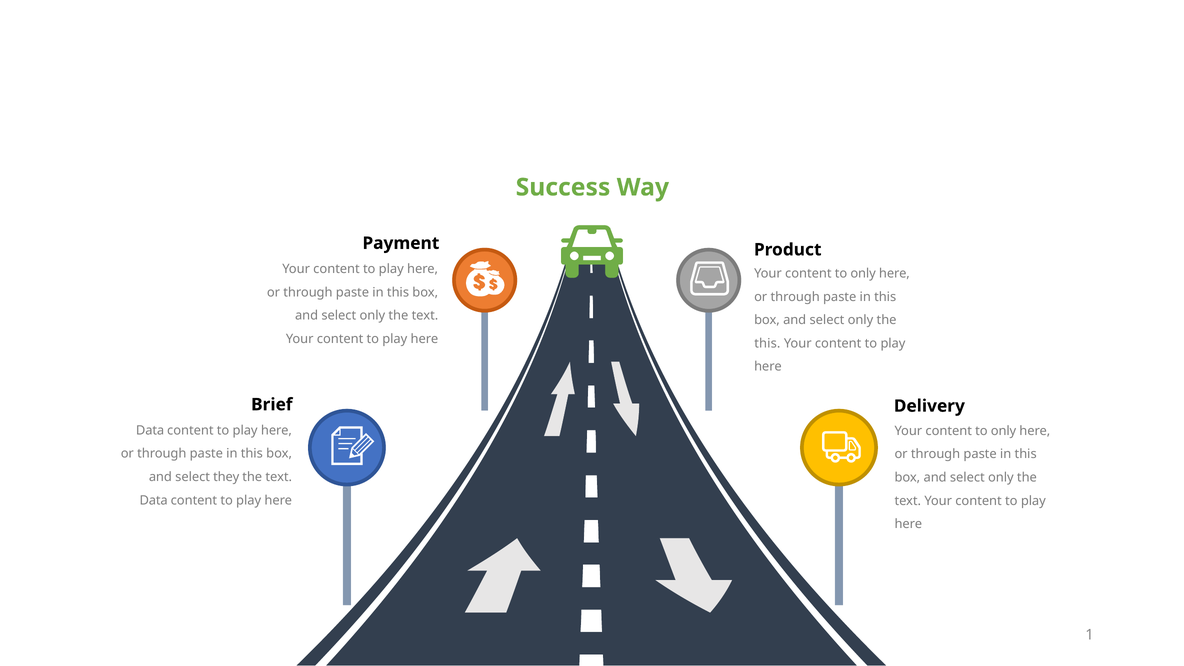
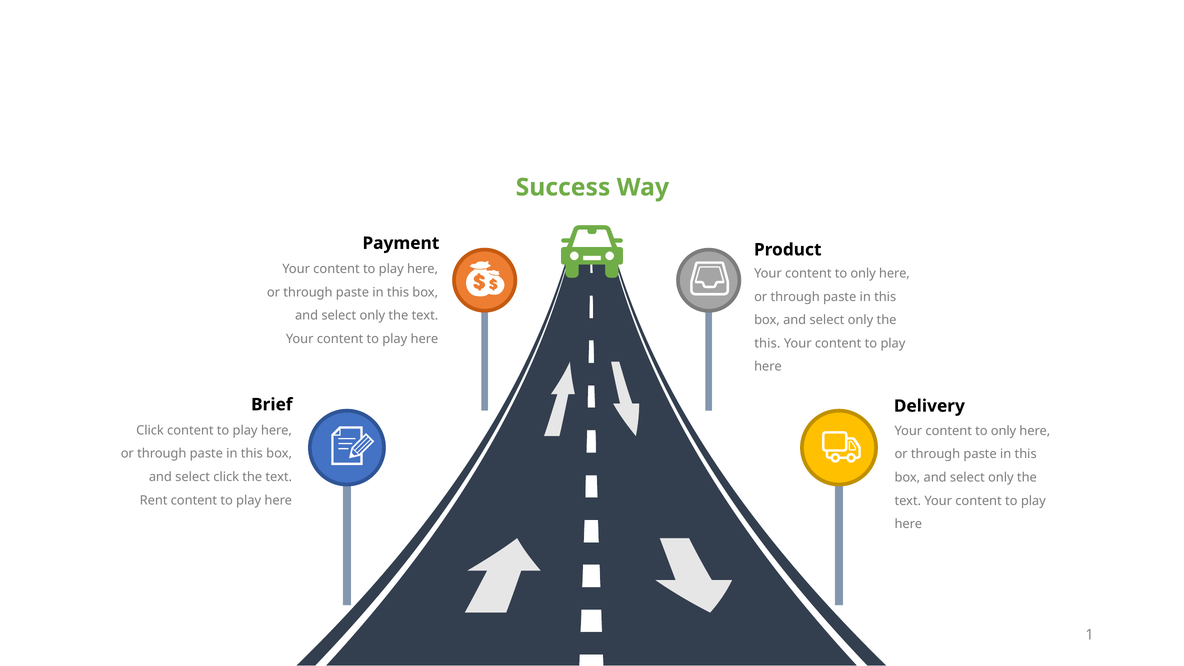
Data at (150, 430): Data -> Click
select they: they -> click
Data at (154, 500): Data -> Rent
